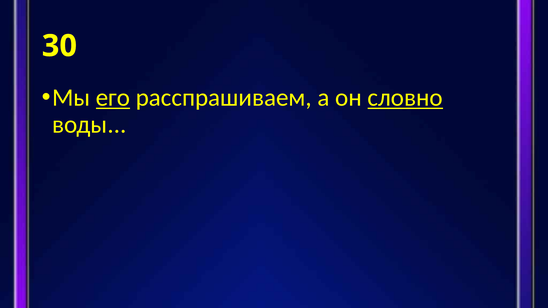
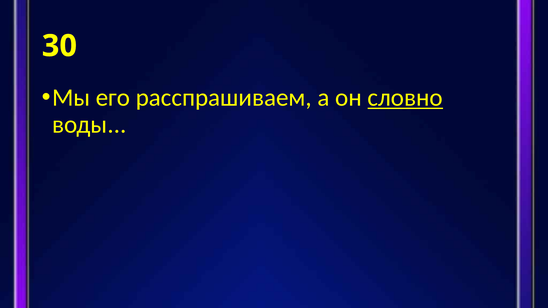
его underline: present -> none
